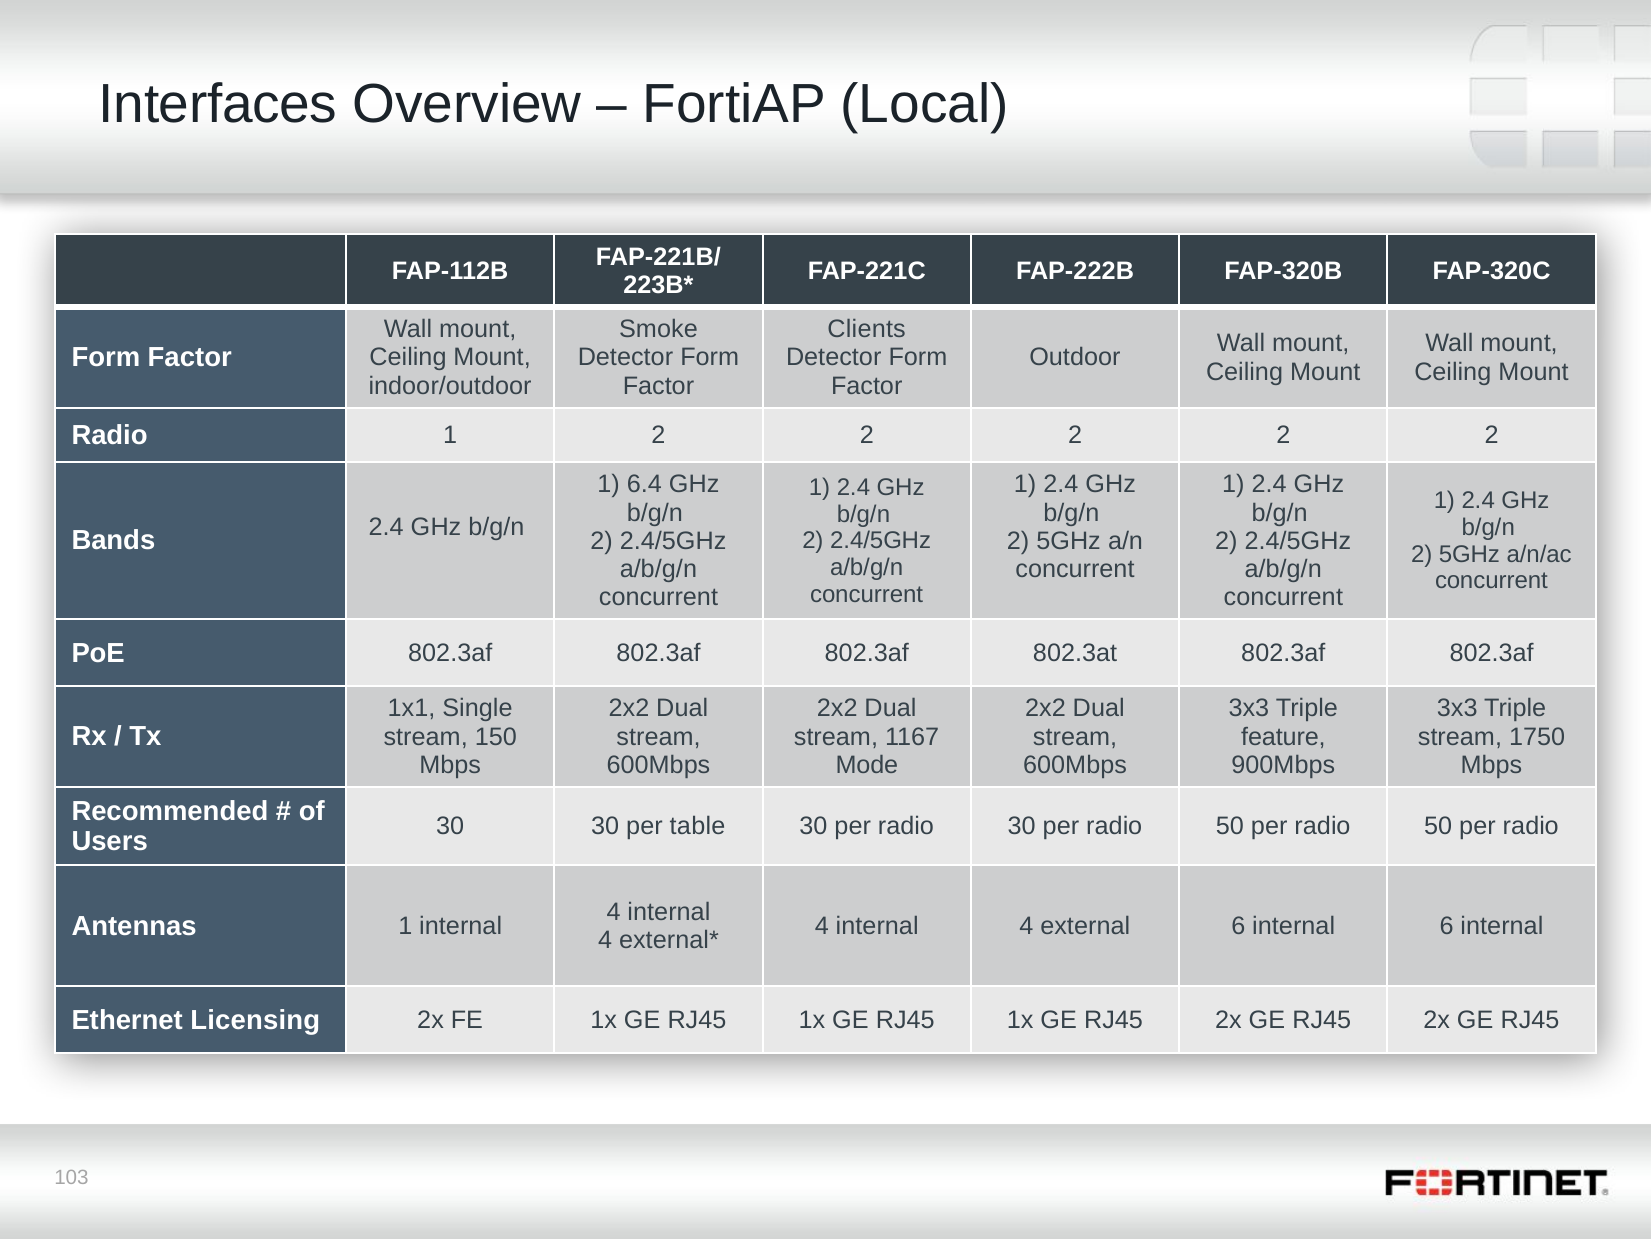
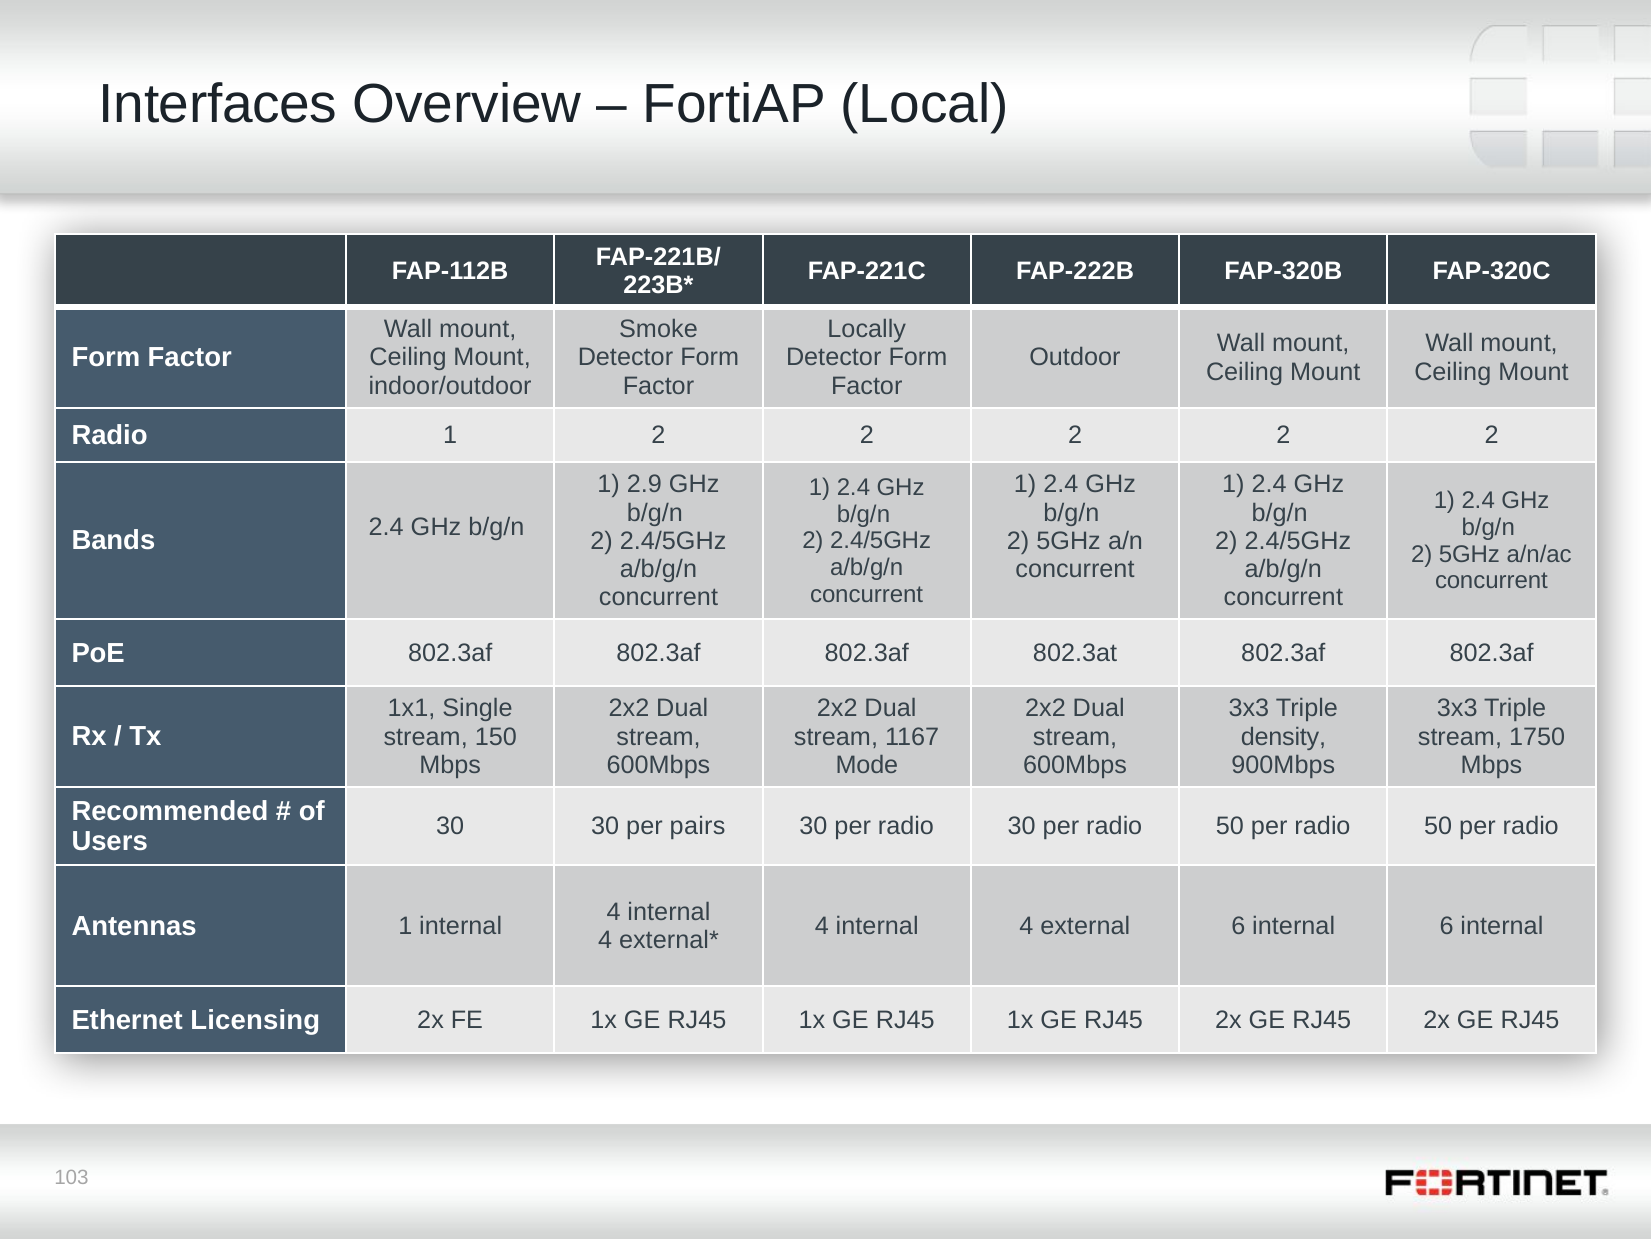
Clients: Clients -> Locally
6.4: 6.4 -> 2.9
feature: feature -> density
table: table -> pairs
